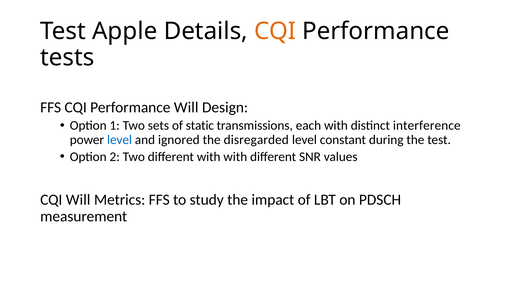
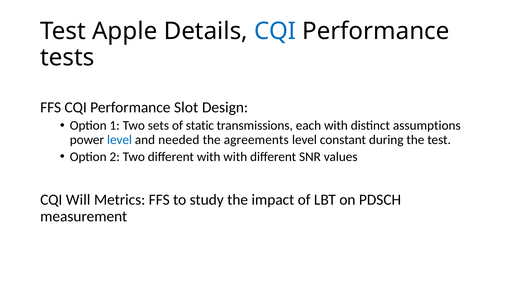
CQI at (275, 31) colour: orange -> blue
Performance Will: Will -> Slot
interference: interference -> assumptions
ignored: ignored -> needed
disregarded: disregarded -> agreements
